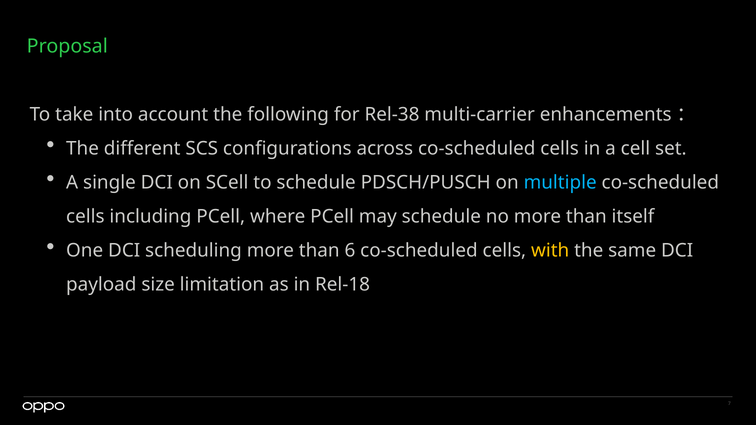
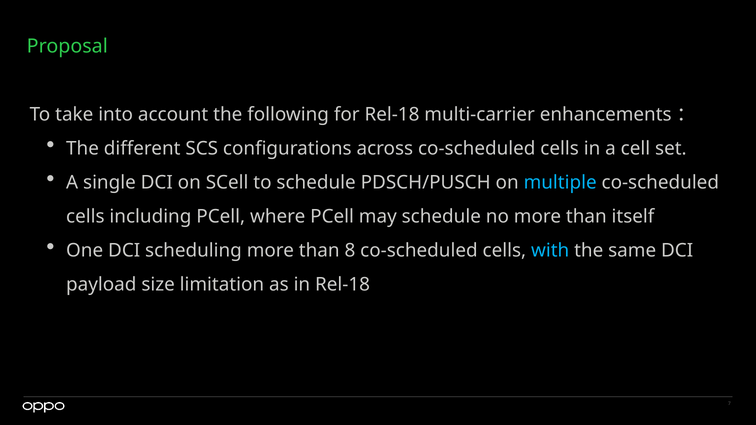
for Rel-38: Rel-38 -> Rel-18
6: 6 -> 8
with colour: yellow -> light blue
